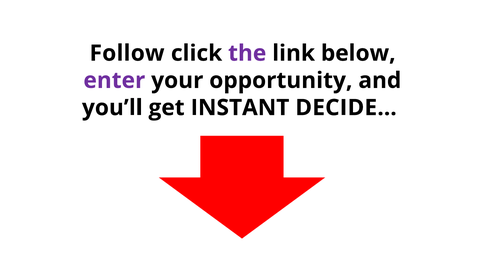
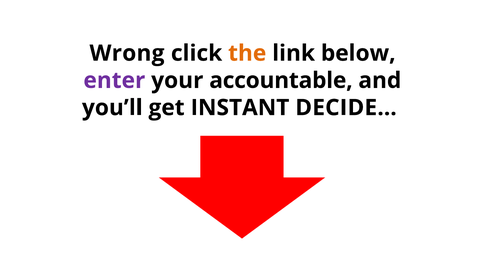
Follow: Follow -> Wrong
the colour: purple -> orange
opportunity: opportunity -> accountable
